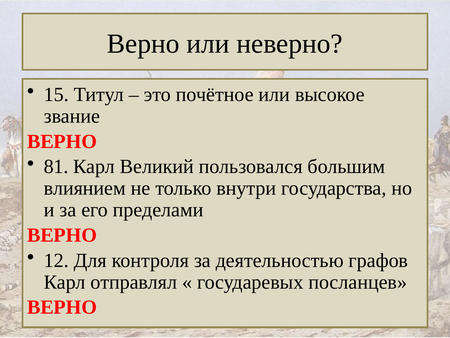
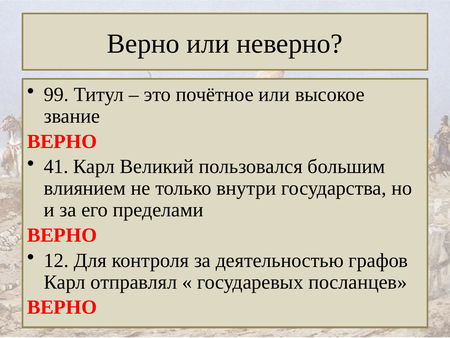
15: 15 -> 99
81: 81 -> 41
